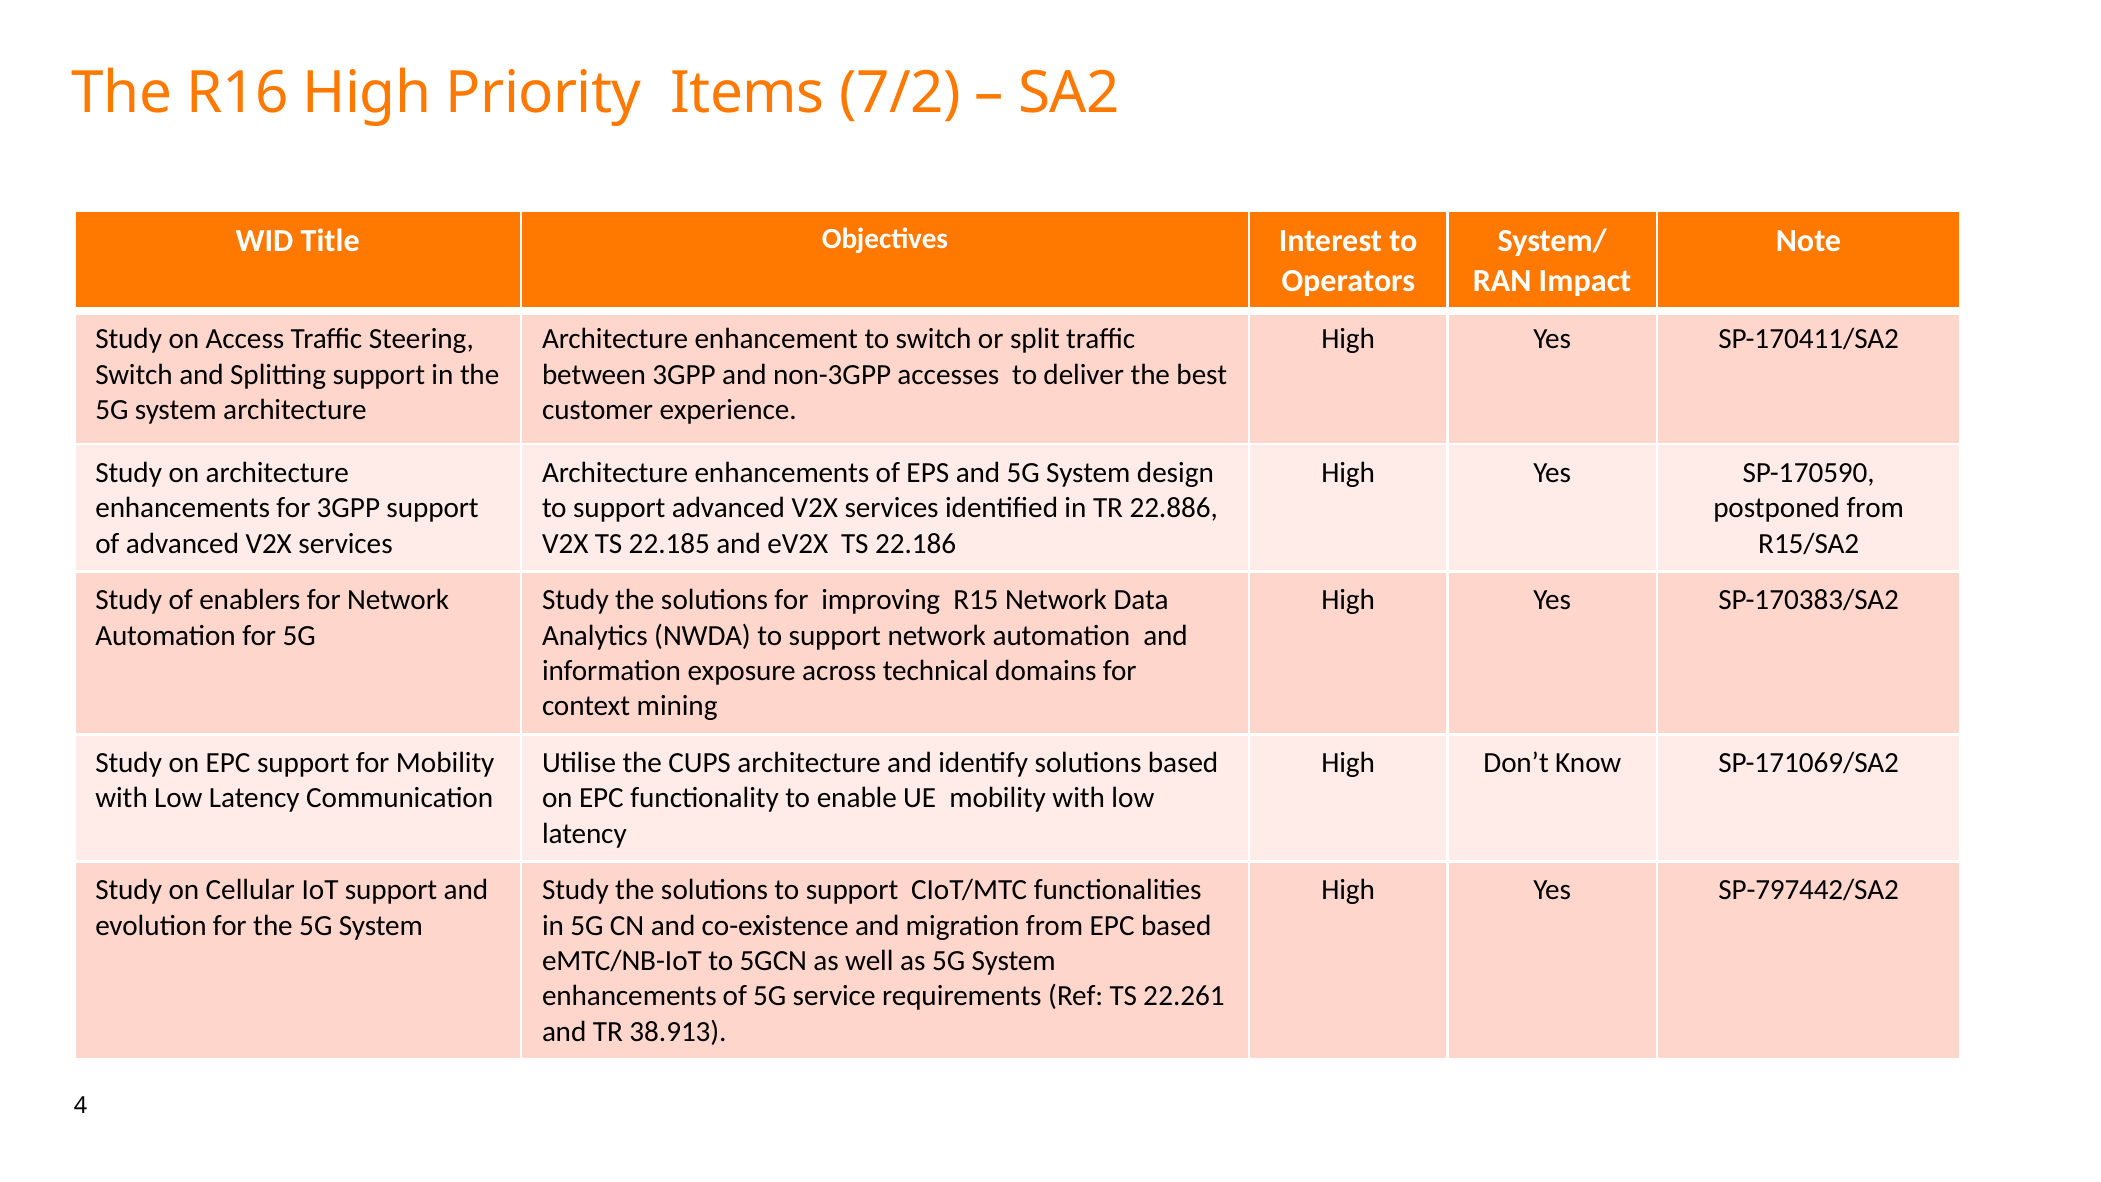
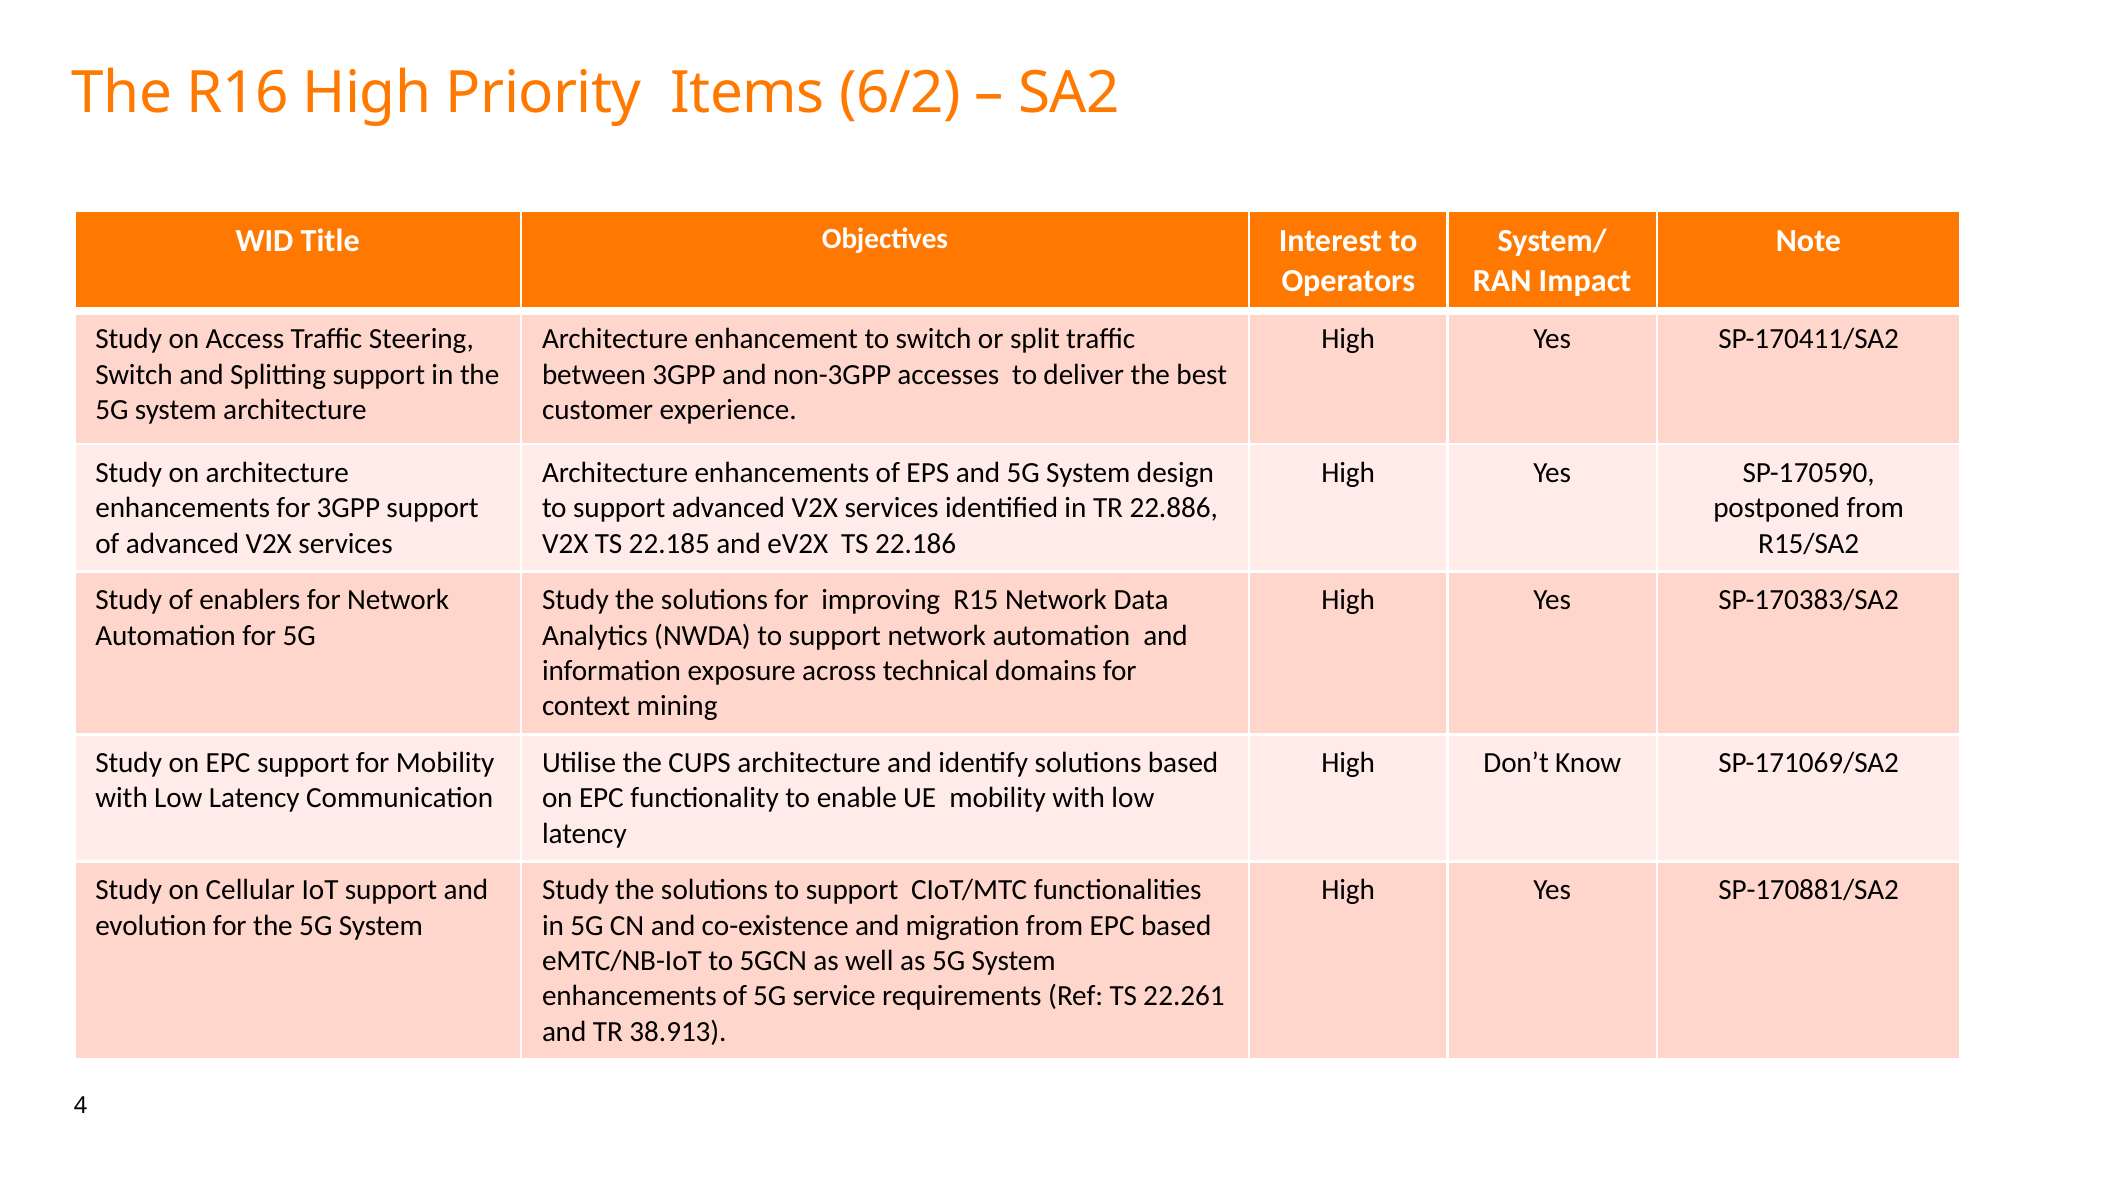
7/2: 7/2 -> 6/2
SP-797442/SA2: SP-797442/SA2 -> SP-170881/SA2
